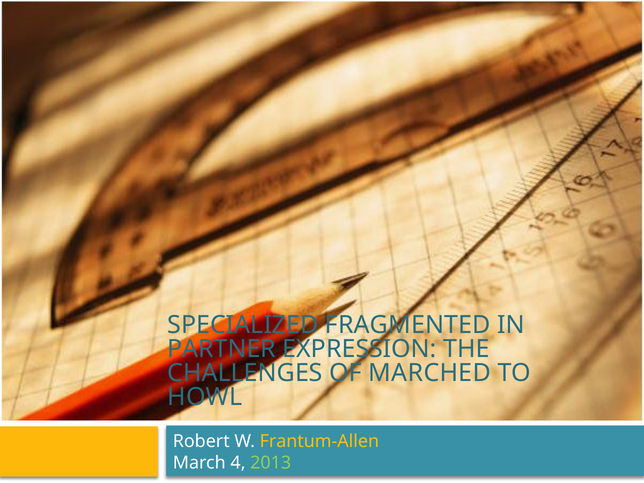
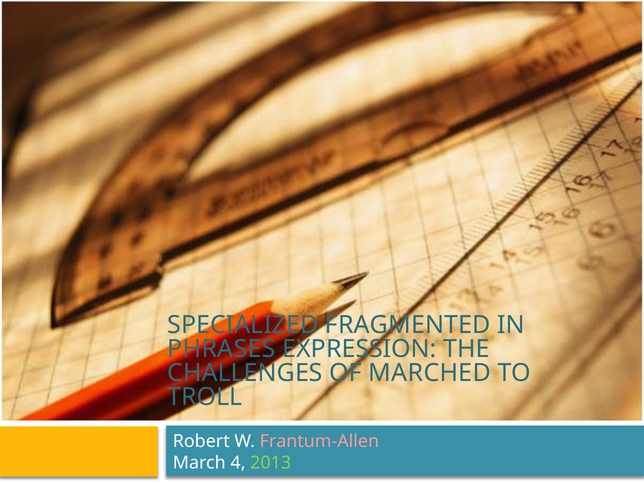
PARTNER: PARTNER -> PHRASES
HOWL: HOWL -> TROLL
Frantum-Allen colour: yellow -> pink
